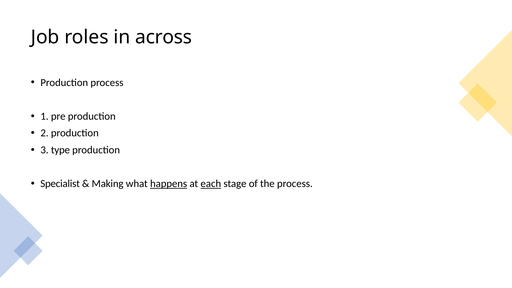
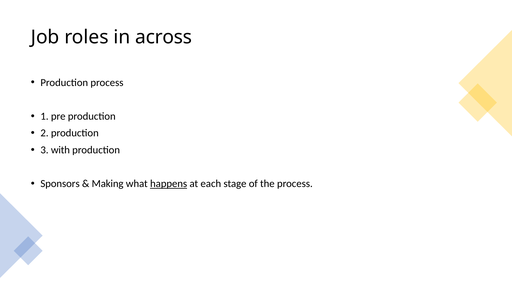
type: type -> with
Specialist: Specialist -> Sponsors
each underline: present -> none
